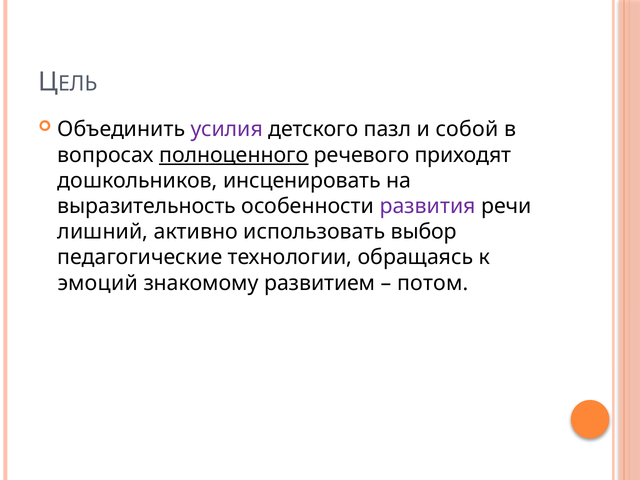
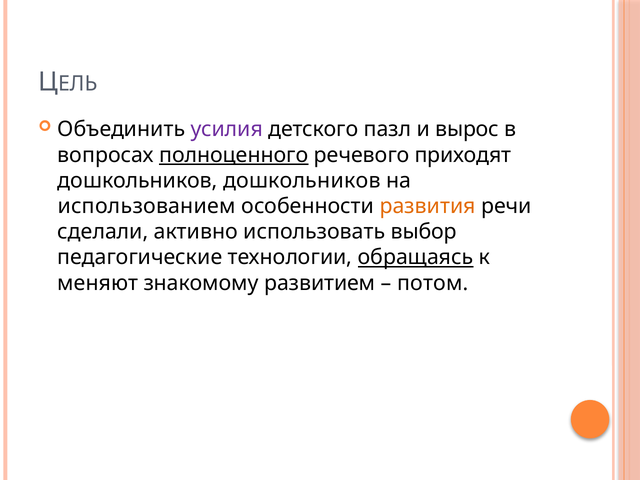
собой: собой -> вырос
дошкольников инсценировать: инсценировать -> дошкольников
выразительность: выразительность -> использованием
развития colour: purple -> orange
лишний: лишний -> сделали
обращаясь underline: none -> present
эмоций: эмоций -> меняют
